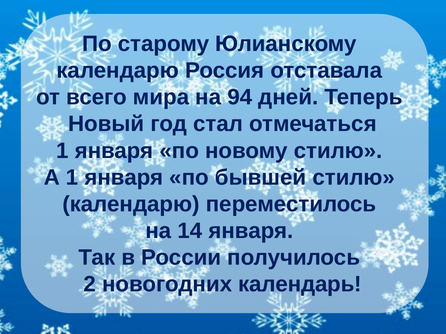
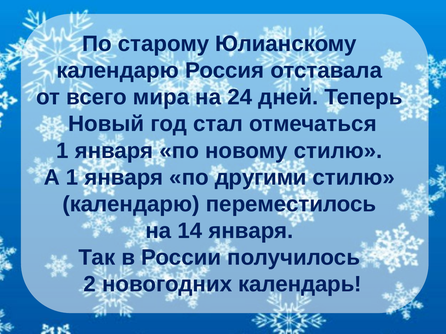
94: 94 -> 24
бывшей: бывшей -> другими
